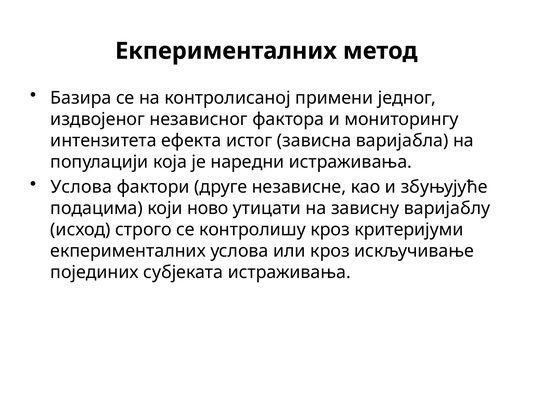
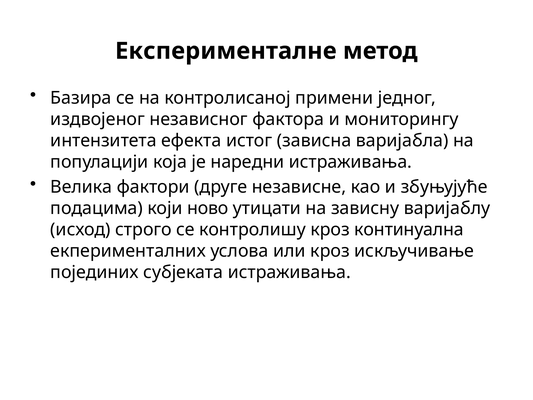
Екперименталних at (226, 51): Екперименталних -> Експерименталне
Услова at (81, 187): Услова -> Велика
критеријуми: критеријуми -> континуална
